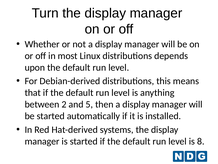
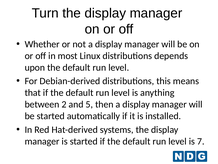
8: 8 -> 7
